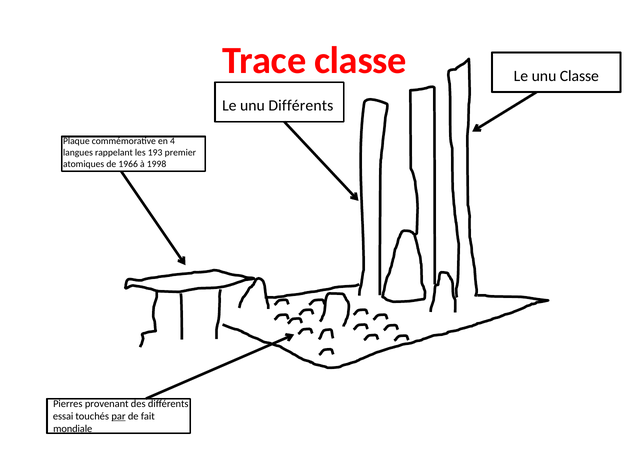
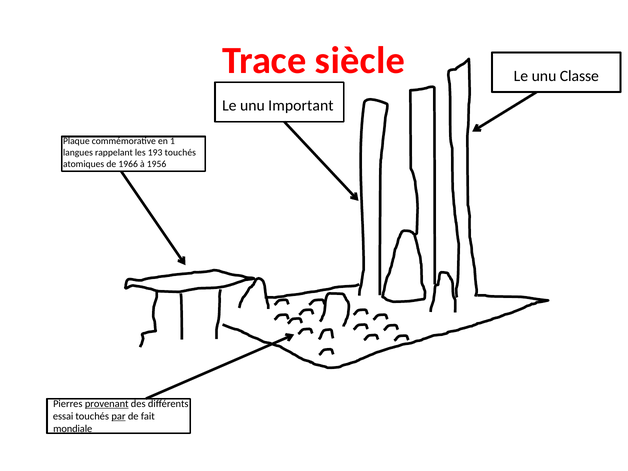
Trace classe: classe -> siècle
unu Différents: Différents -> Important
4: 4 -> 1
premier at (180, 153): premier -> touchés
1998: 1998 -> 1956
provenant underline: none -> present
